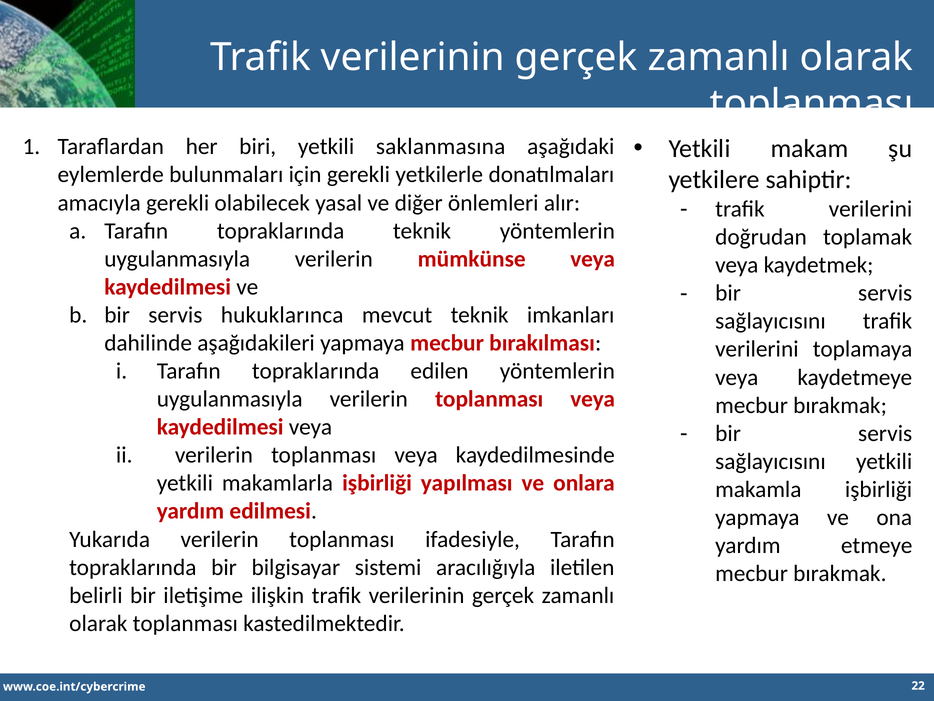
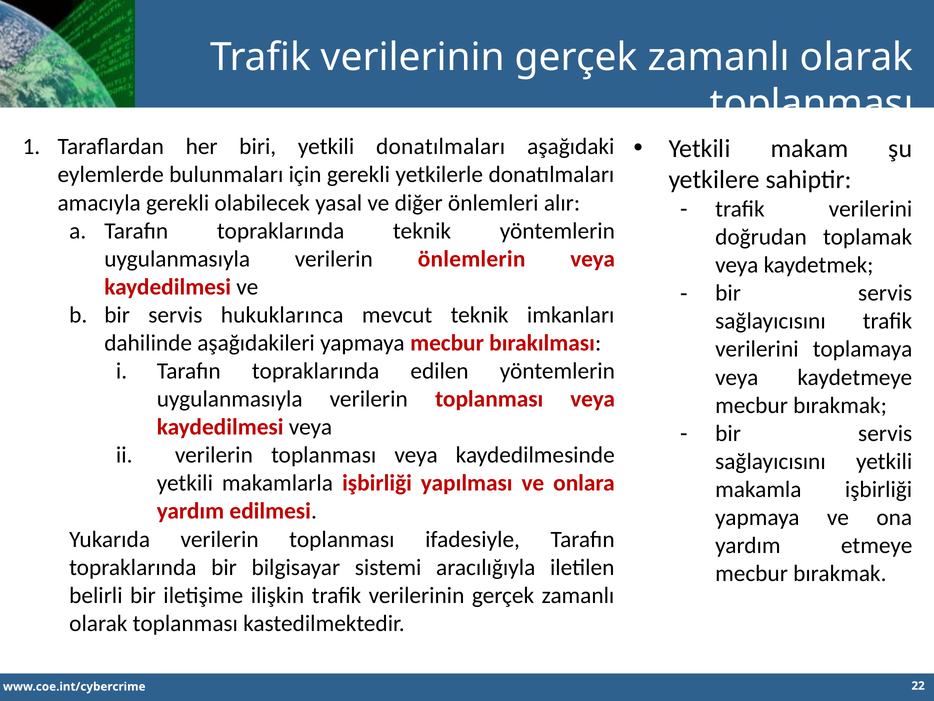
yetkili saklanmasına: saklanmasına -> donatılmaları
mümkünse: mümkünse -> önlemlerin
